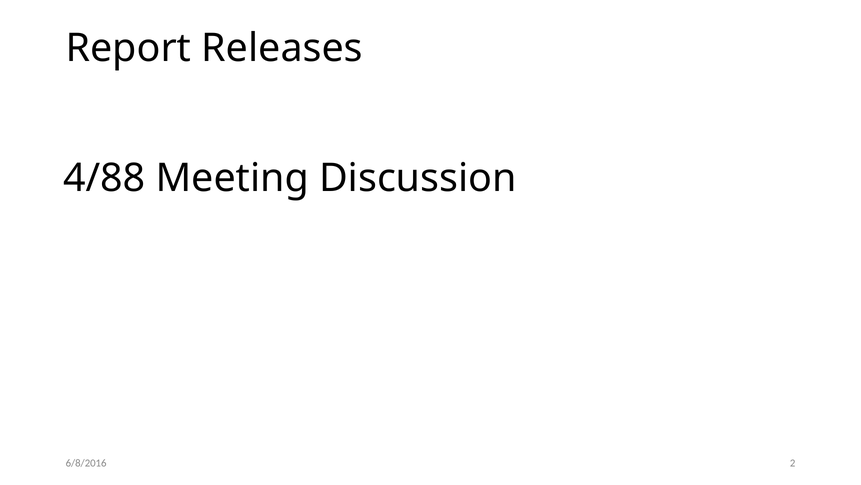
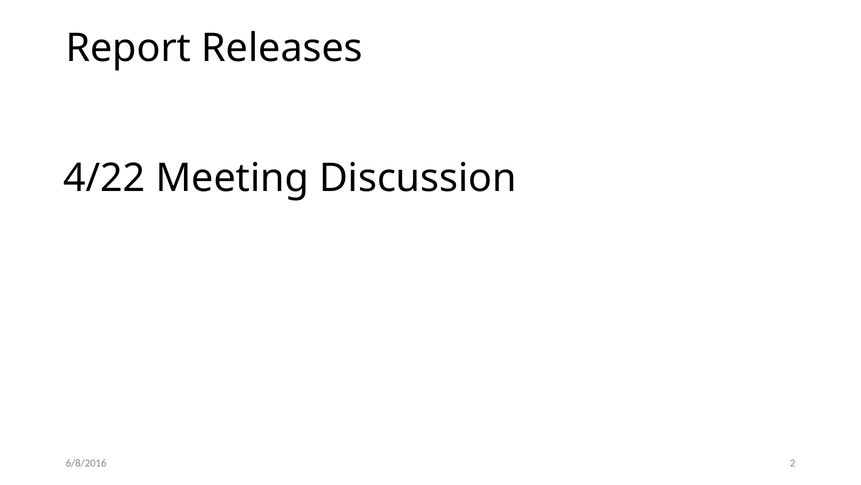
4/88: 4/88 -> 4/22
